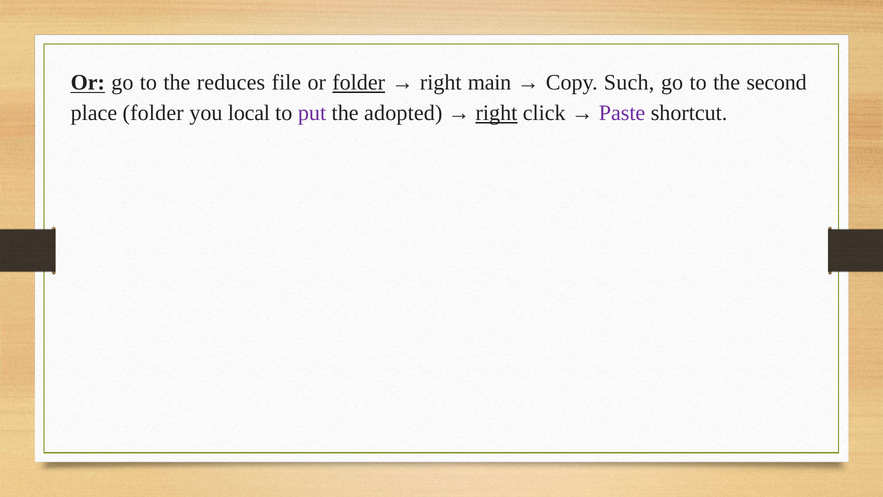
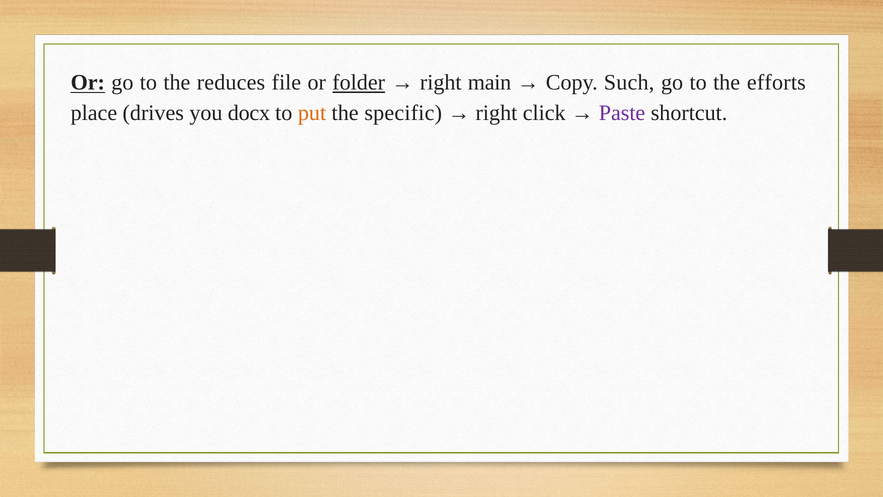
second: second -> efforts
place folder: folder -> drives
local: local -> docx
put colour: purple -> orange
adopted: adopted -> specific
right at (496, 113) underline: present -> none
